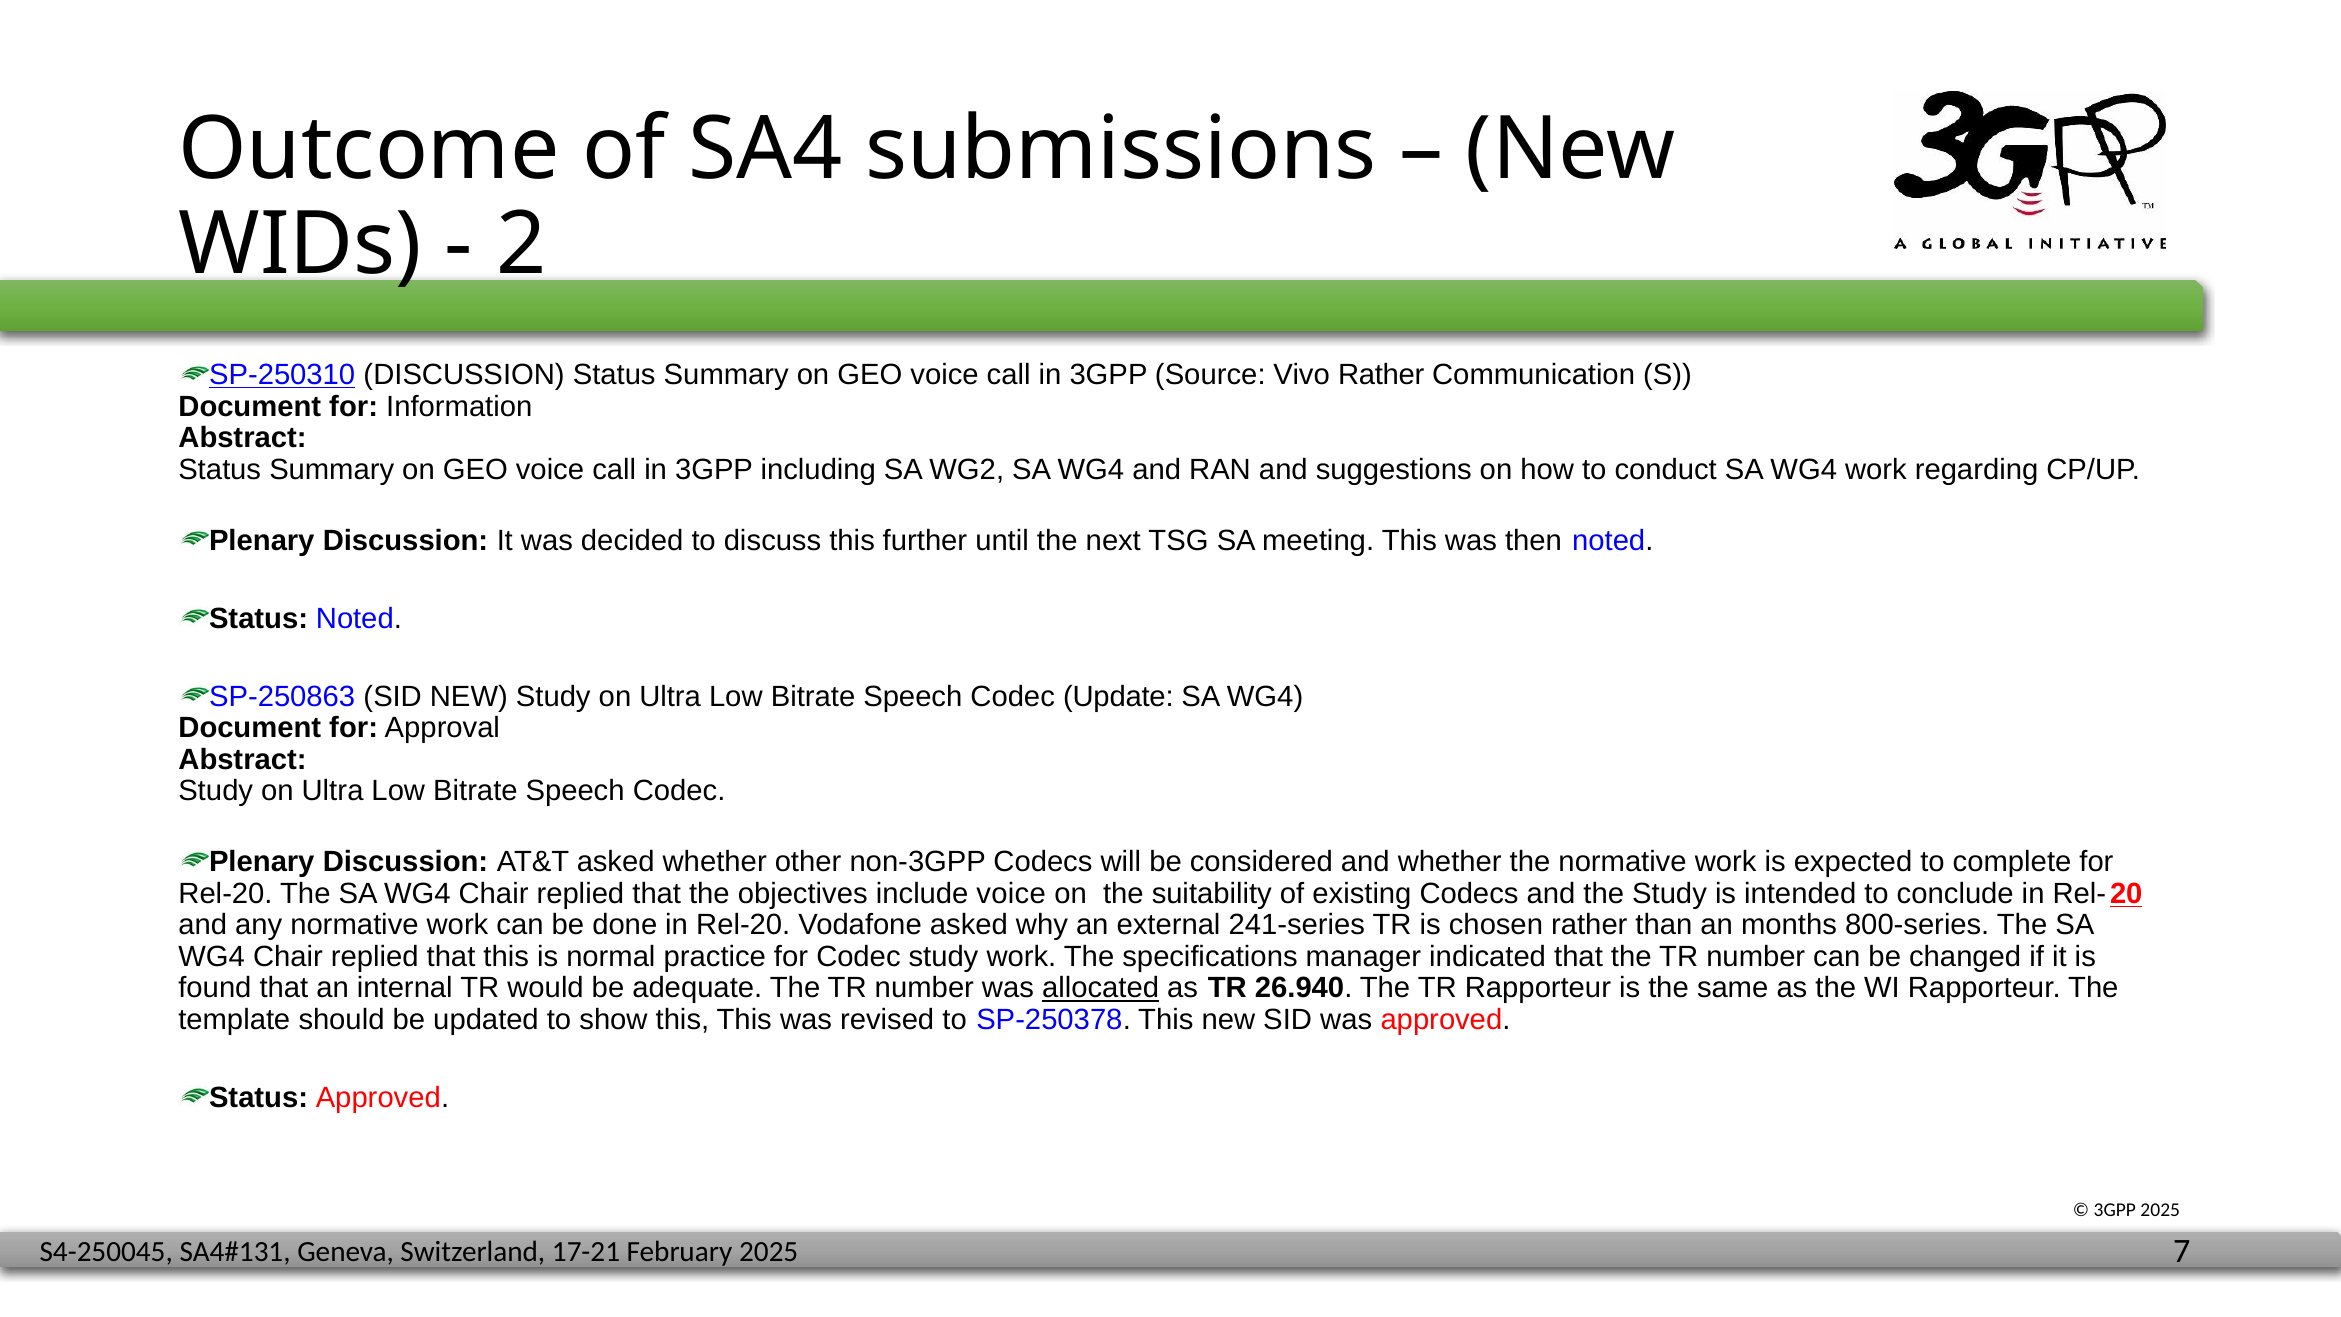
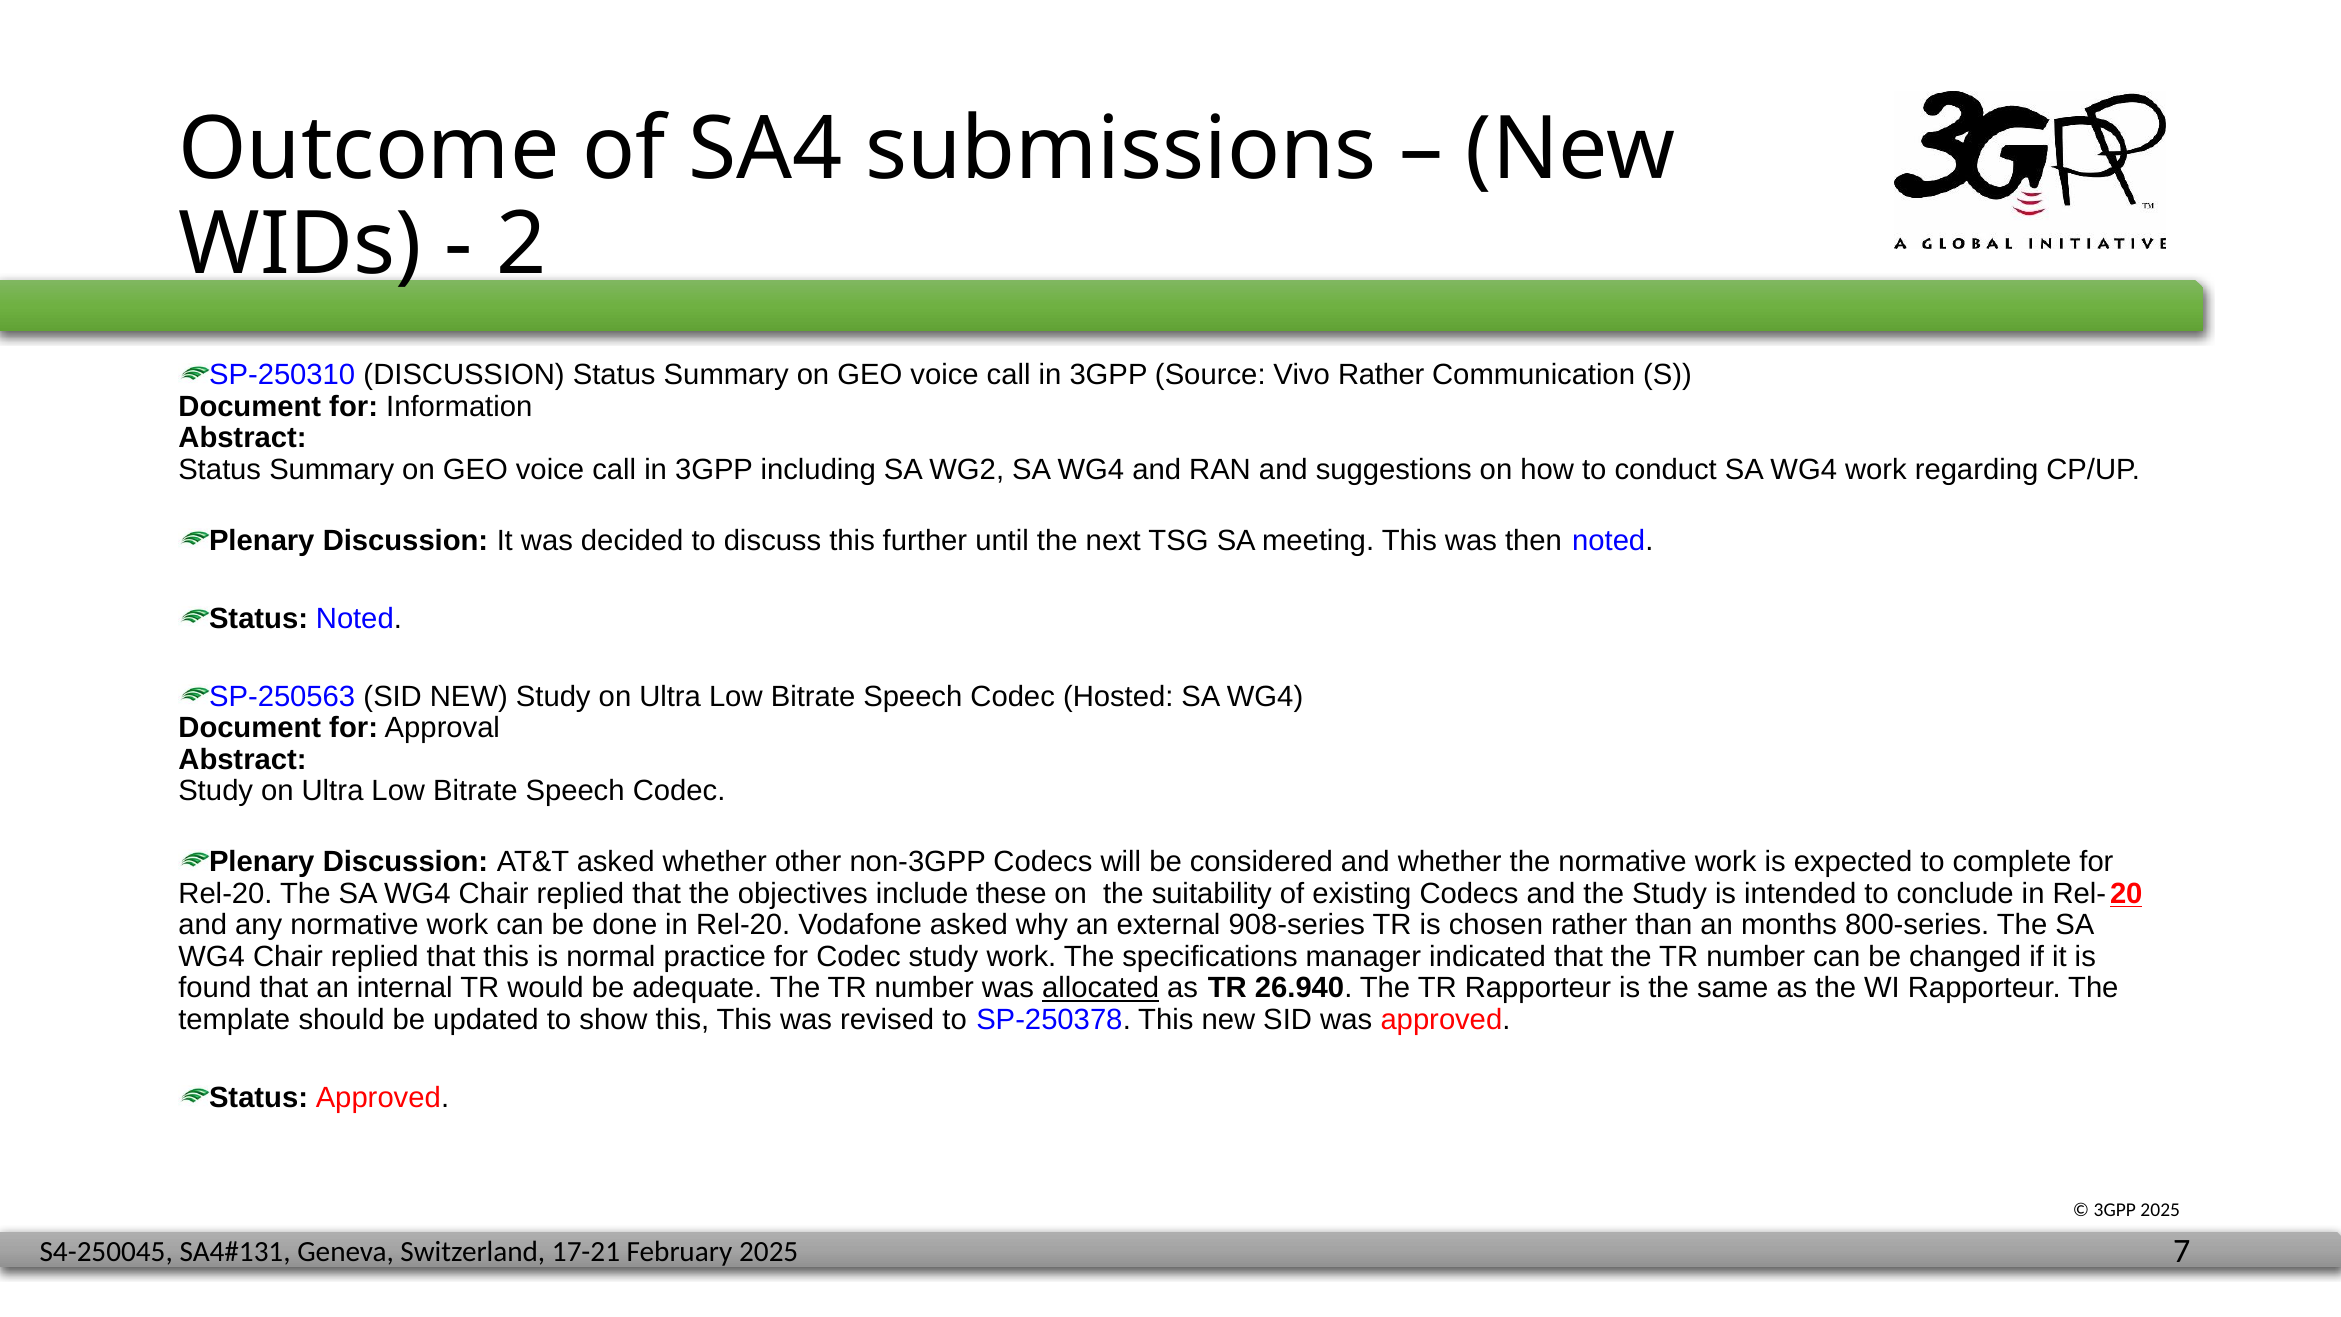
SP-250310 underline: present -> none
SP-250863: SP-250863 -> SP-250563
Update: Update -> Hosted
include voice: voice -> these
241-series: 241-series -> 908-series
